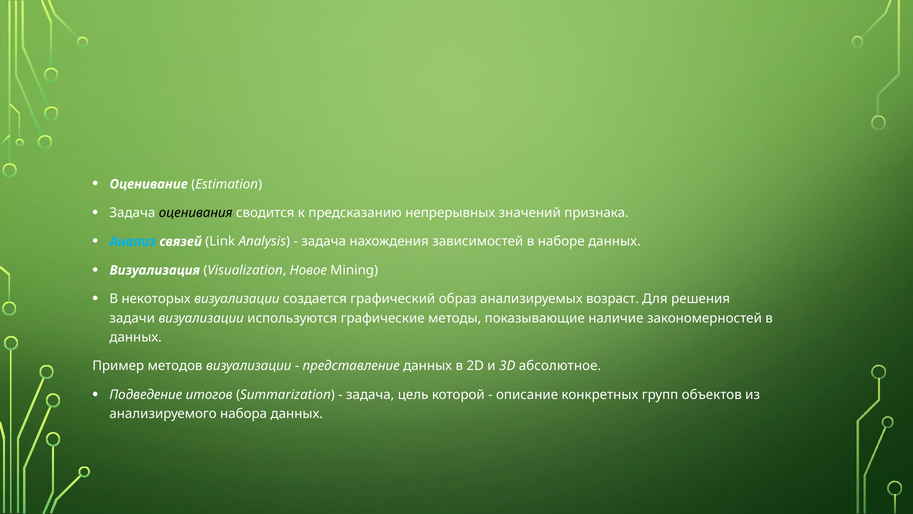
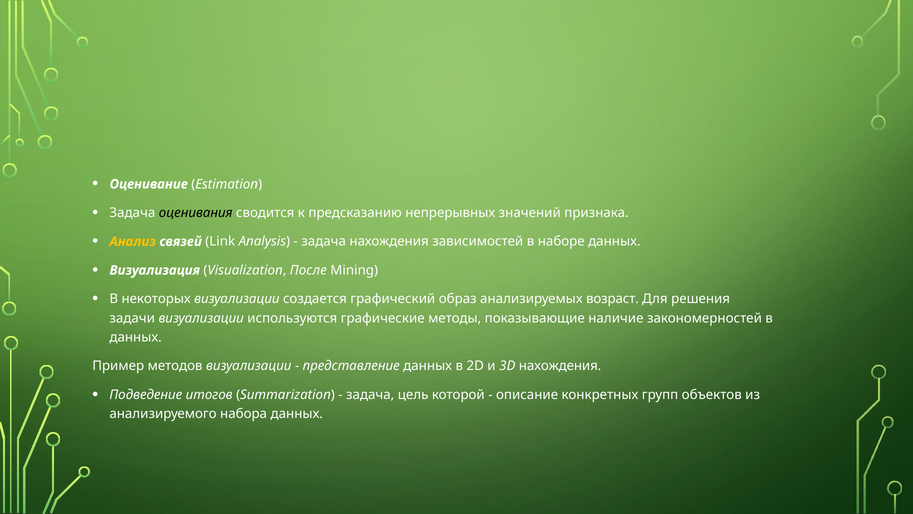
Анализ colour: light blue -> yellow
Новое: Новое -> После
3D абсолютное: абсолютное -> нахождения
